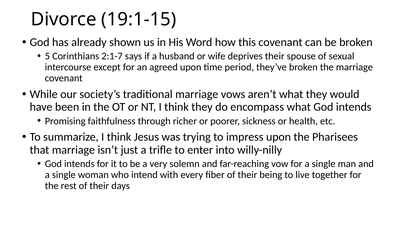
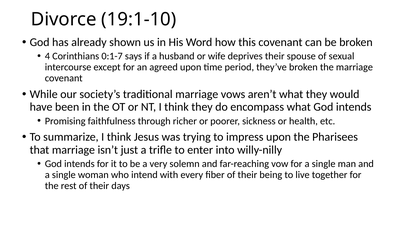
19:1-15: 19:1-15 -> 19:1-10
5: 5 -> 4
2:1-7: 2:1-7 -> 0:1-7
